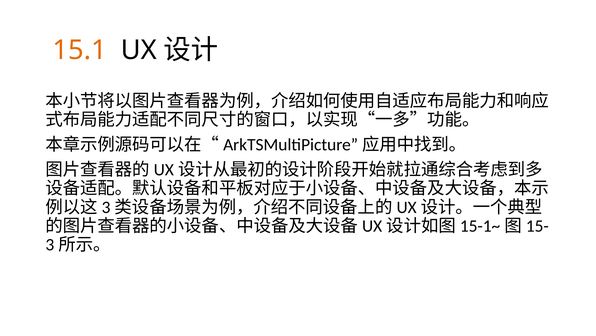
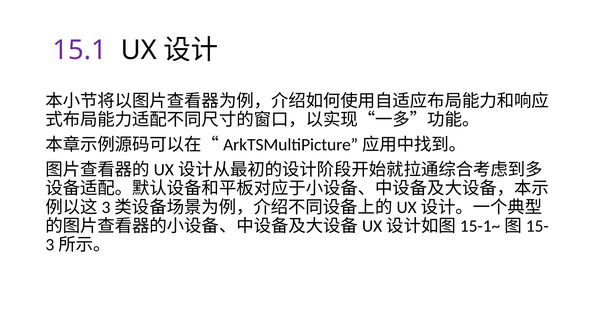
15.1 colour: orange -> purple
